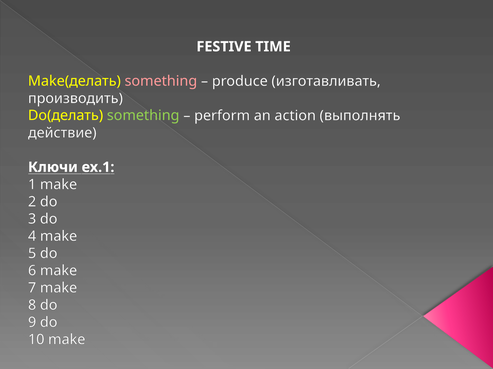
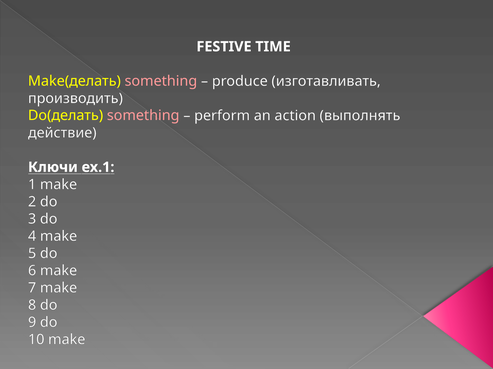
something at (143, 116) colour: light green -> pink
